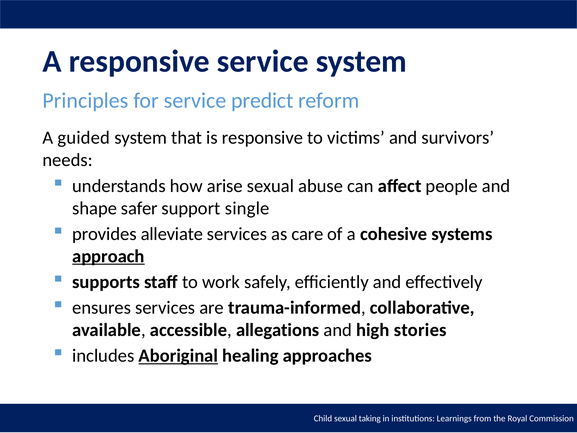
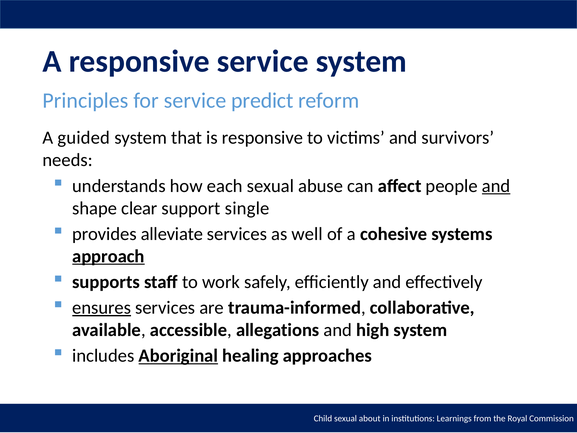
arise: arise -> each
and at (496, 186) underline: none -> present
safer: safer -> clear
care: care -> well
ensures underline: none -> present
high stories: stories -> system
taking: taking -> about
